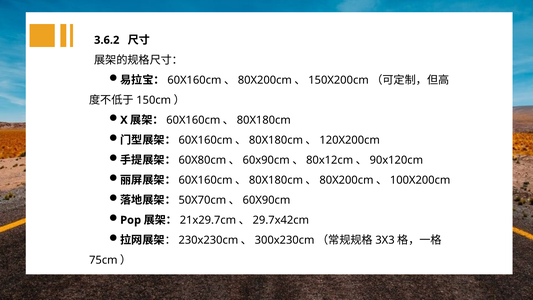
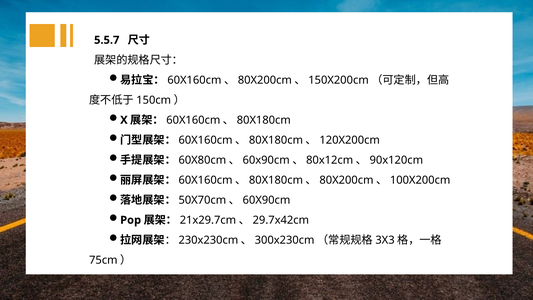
3.6.2: 3.6.2 -> 5.5.7
